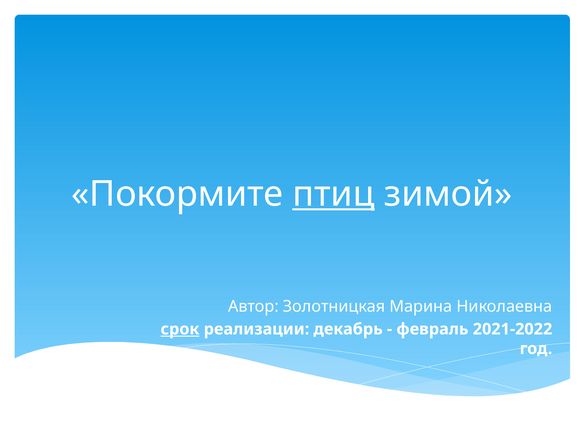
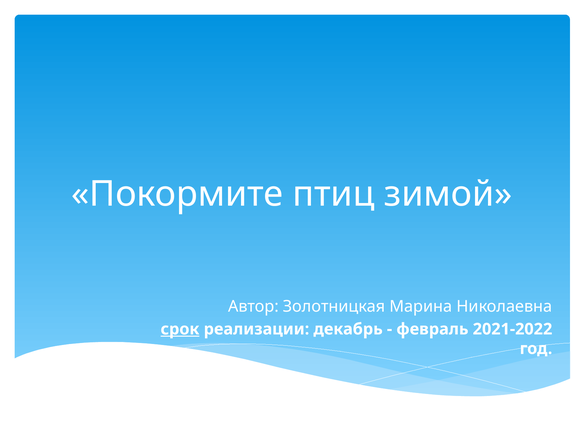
птиц underline: present -> none
